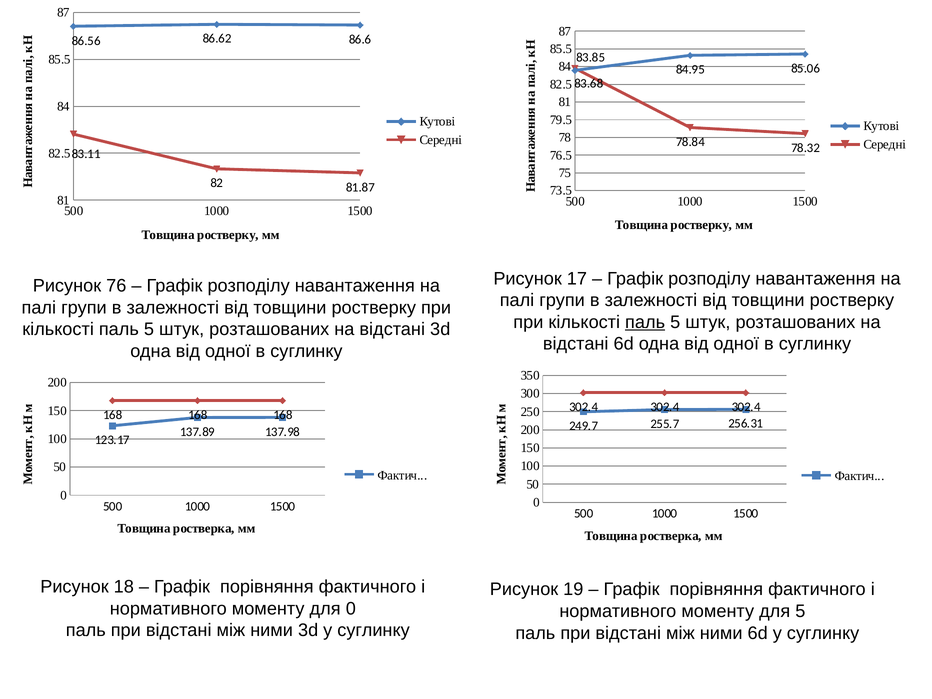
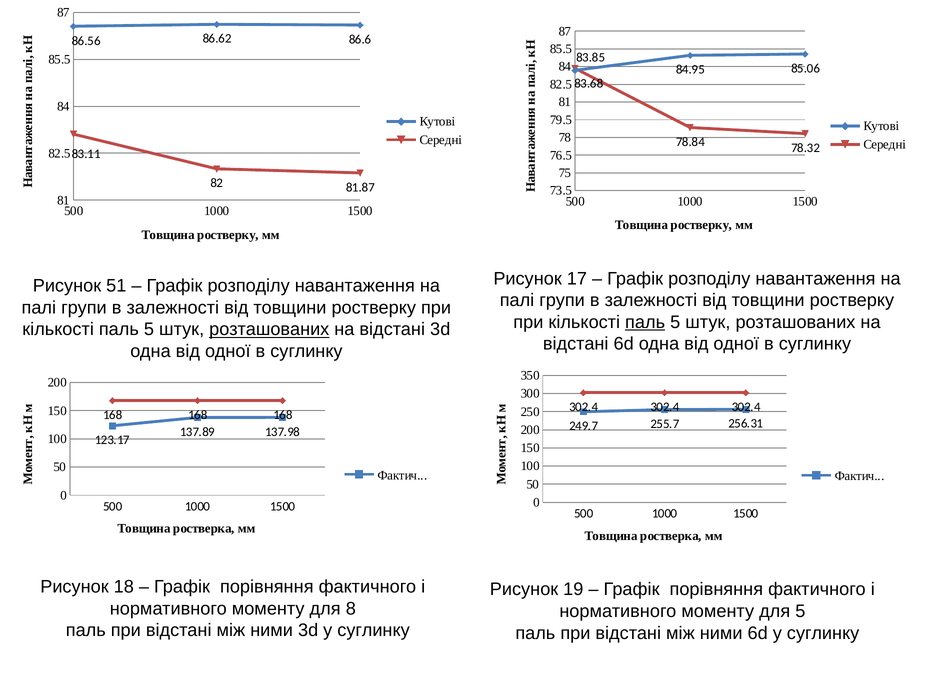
76: 76 -> 51
розташованих at (269, 330) underline: none -> present
для 0: 0 -> 8
